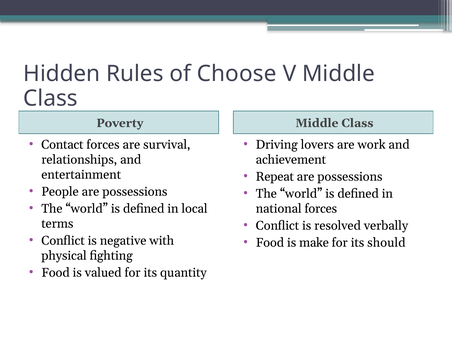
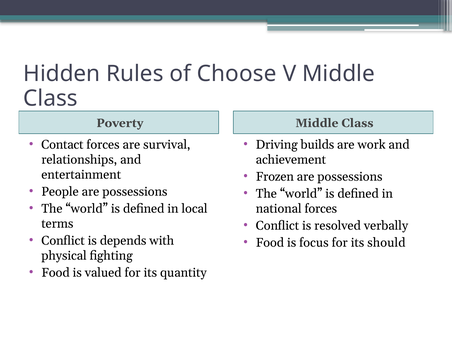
lovers: lovers -> builds
Repeat: Repeat -> Frozen
negative: negative -> depends
make: make -> focus
